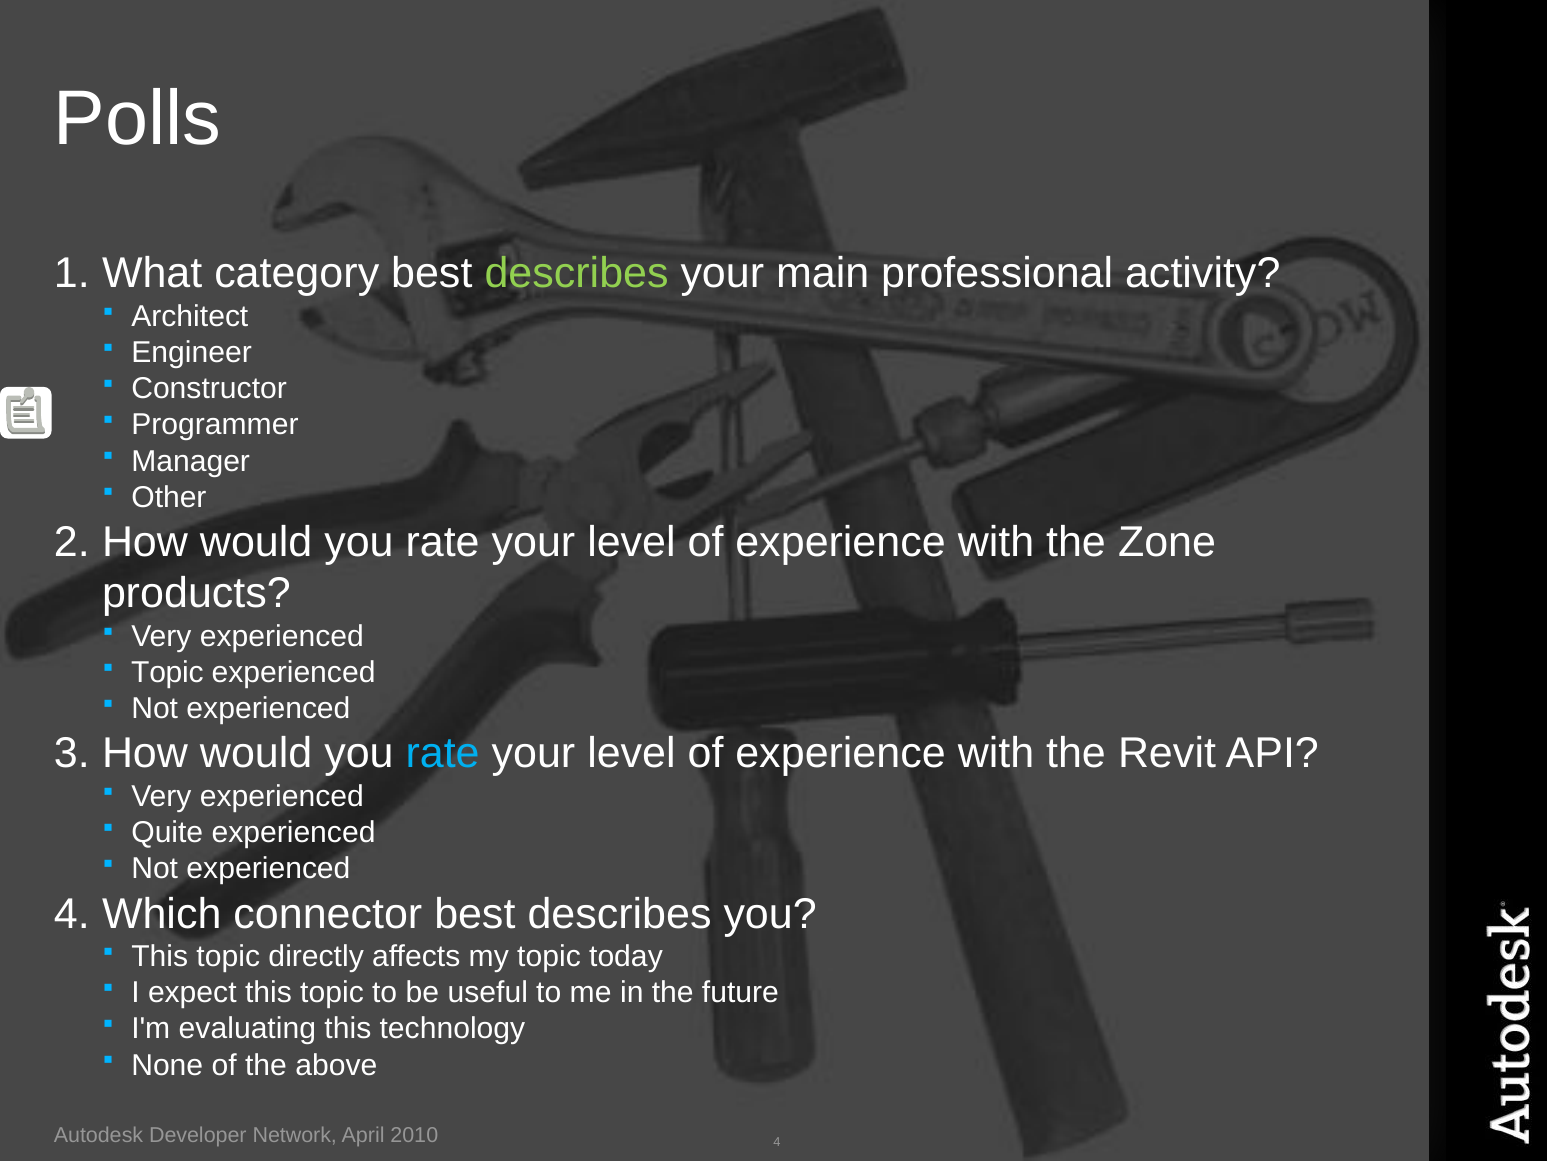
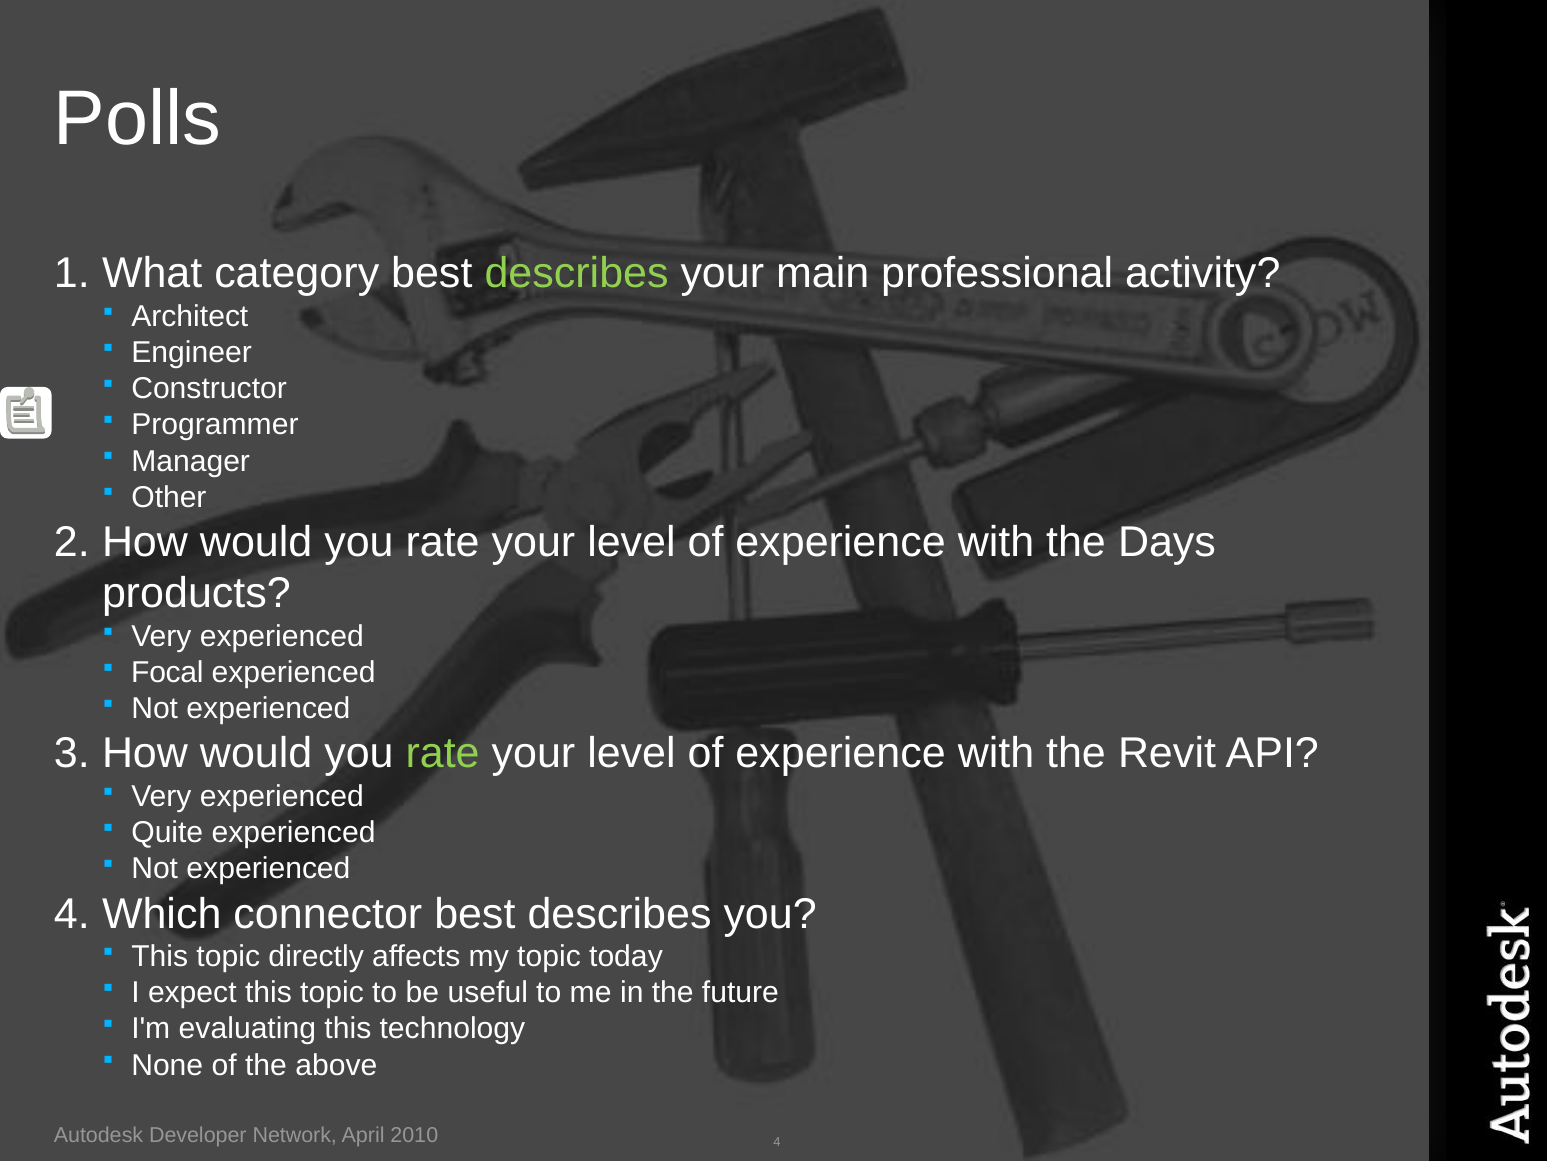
Zone: Zone -> Days
Topic at (167, 672): Topic -> Focal
rate at (443, 753) colour: light blue -> light green
